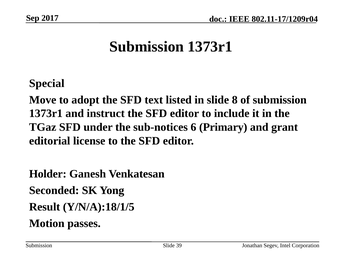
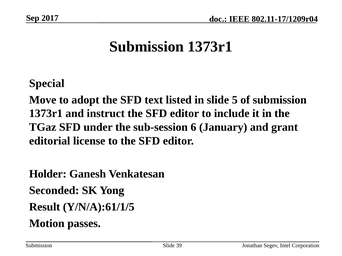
8: 8 -> 5
sub-notices: sub-notices -> sub-session
Primary: Primary -> January
Y/N/A):18/1/5: Y/N/A):18/1/5 -> Y/N/A):61/1/5
